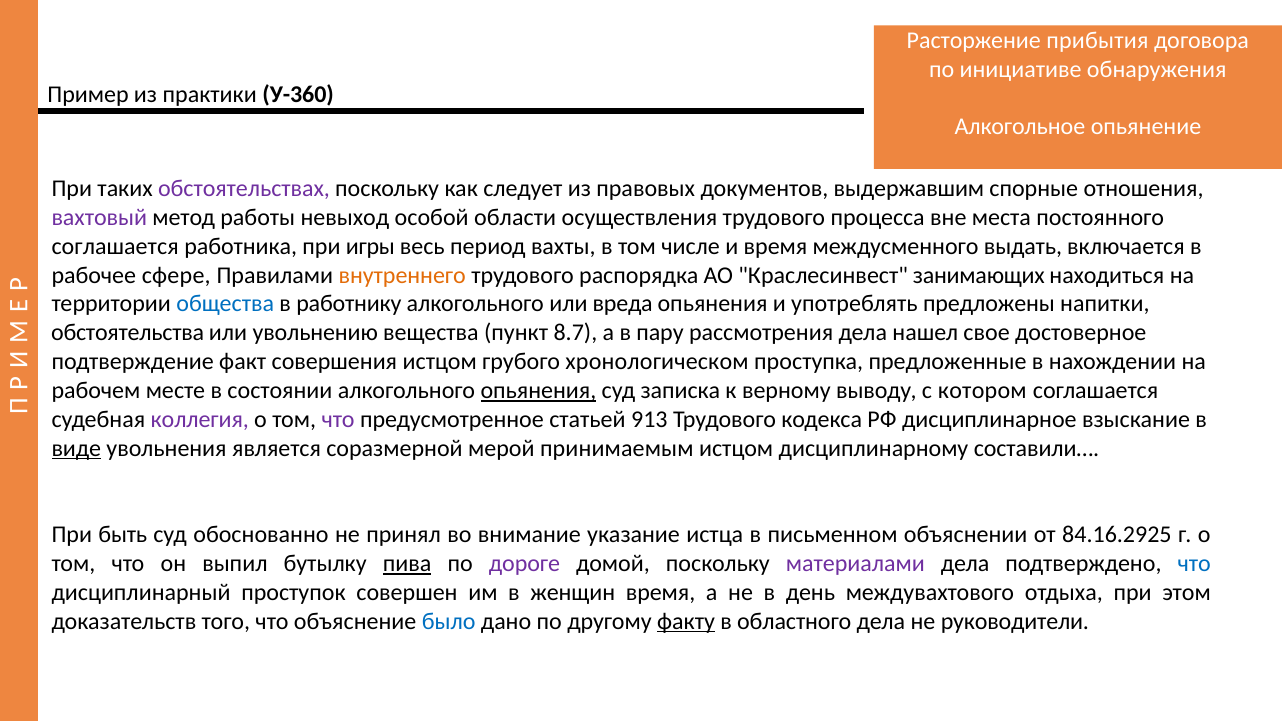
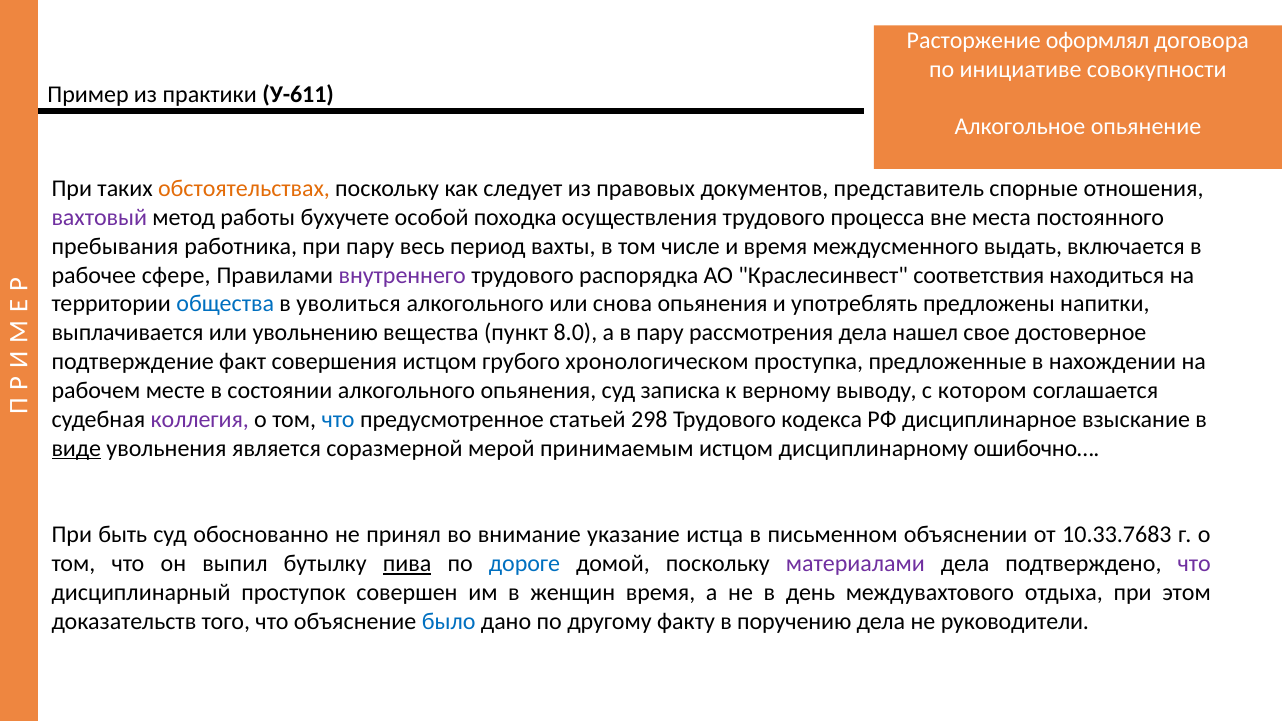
прибытия: прибытия -> оформлял
обнаружения: обнаружения -> совокупности
У-360: У-360 -> У-611
обстоятельствах colour: purple -> orange
выдержавшим: выдержавшим -> представитель
невыход: невыход -> бухучете
области: области -> походка
соглашается at (115, 246): соглашается -> пребывания
при игры: игры -> пару
внутреннего colour: orange -> purple
занимающих: занимающих -> соответствия
работнику: работнику -> уволиться
вреда: вреда -> снова
обстоятельства: обстоятельства -> выплачивается
8.7: 8.7 -> 8.0
опьянения at (538, 391) underline: present -> none
что at (338, 419) colour: purple -> blue
913: 913 -> 298
составили…: составили… -> ошибочно…
84.16.2925: 84.16.2925 -> 10.33.7683
дороге colour: purple -> blue
что at (1194, 564) colour: blue -> purple
факту underline: present -> none
областного: областного -> поручению
